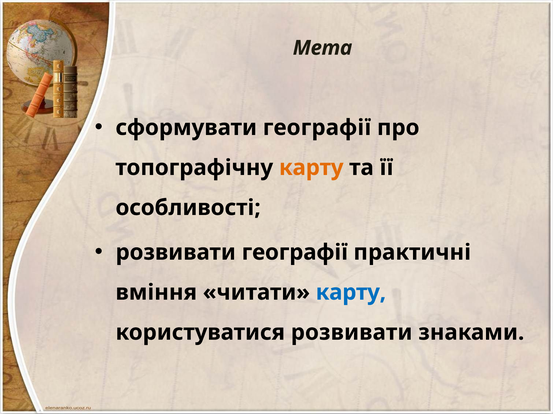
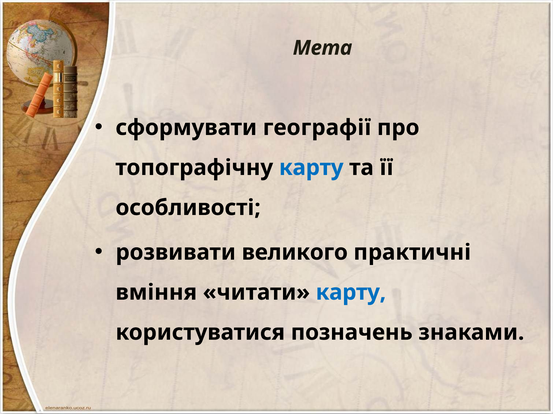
карту at (311, 168) colour: orange -> blue
розвивати географії: географії -> великого
користуватися розвивати: розвивати -> позначень
